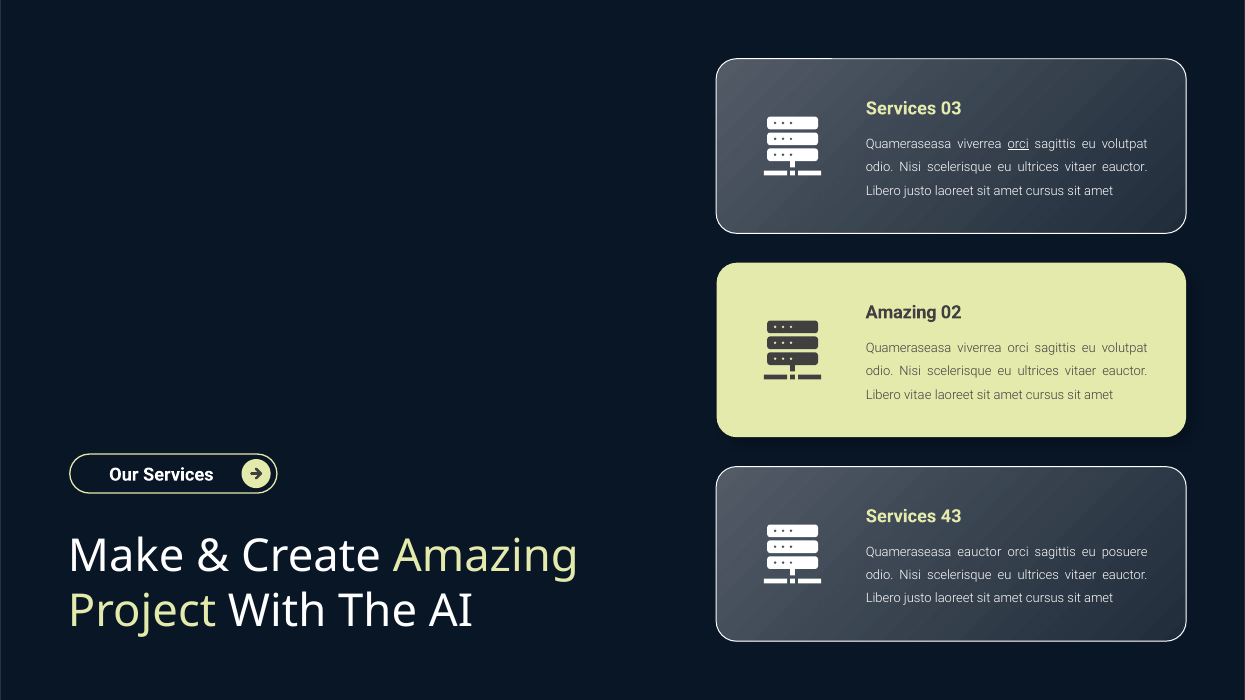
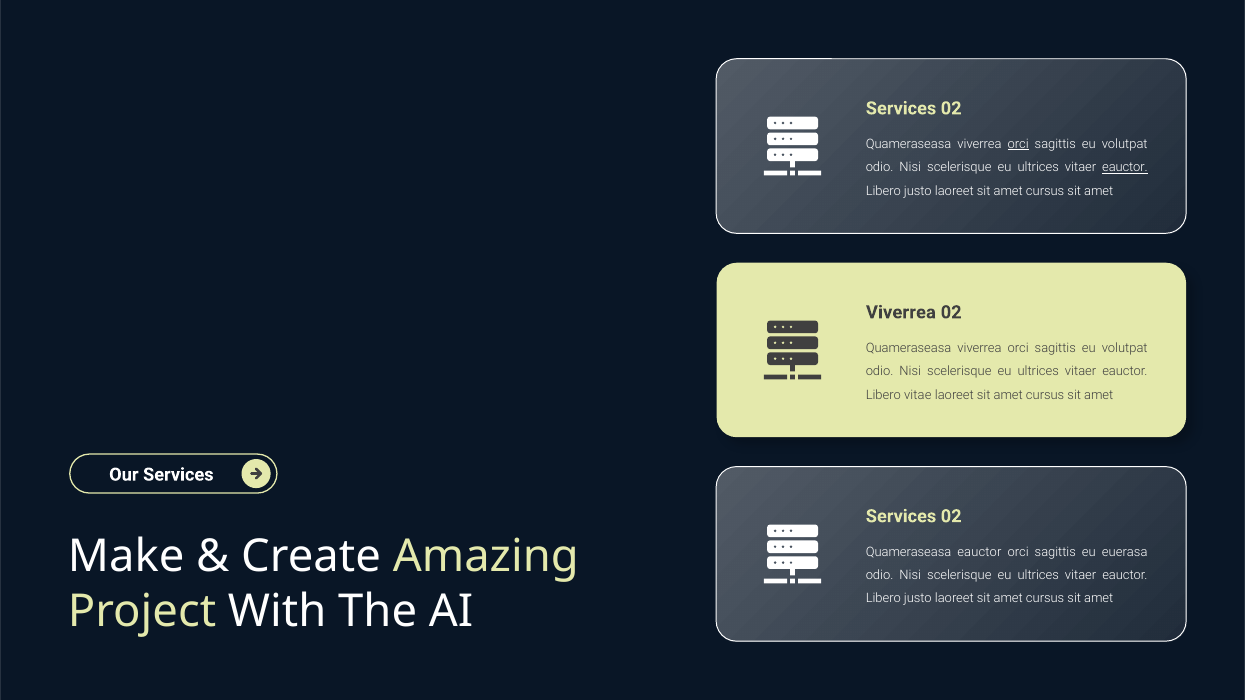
03 at (951, 108): 03 -> 02
eauctor at (1125, 168) underline: none -> present
Amazing at (901, 312): Amazing -> Viverrea
43 at (951, 516): 43 -> 02
posuere: posuere -> euerasa
